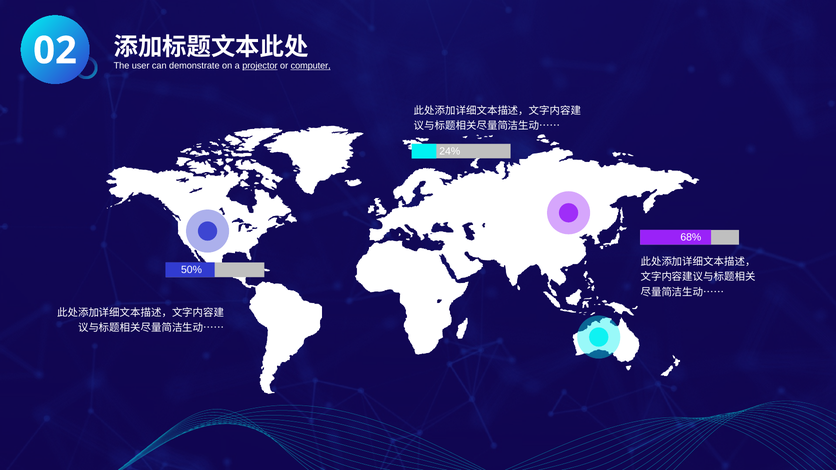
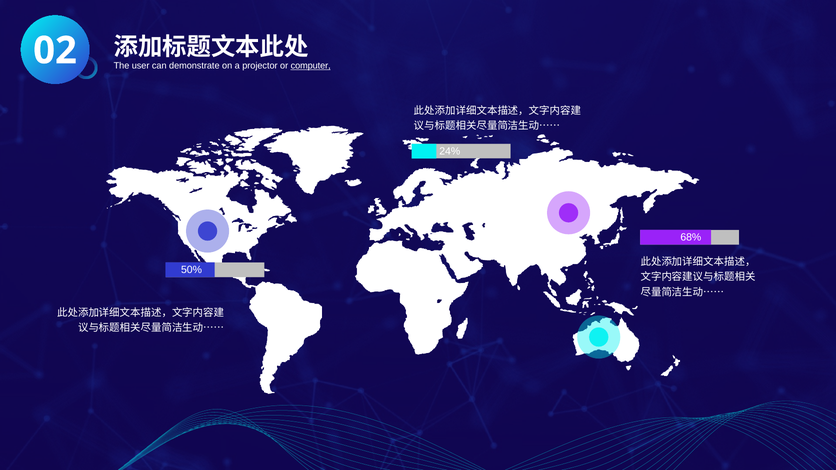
projector underline: present -> none
